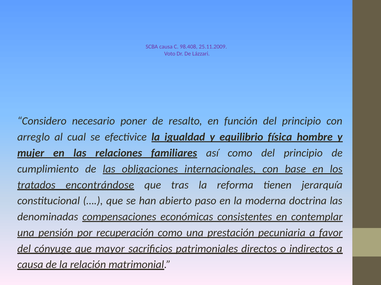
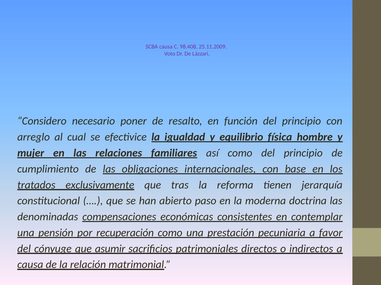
encontrándose: encontrándose -> exclusivamente
mayor: mayor -> asumir
